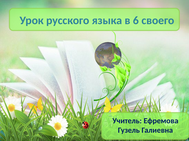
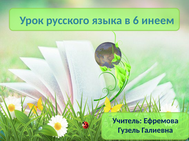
своего: своего -> инеем
